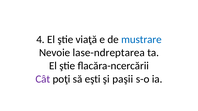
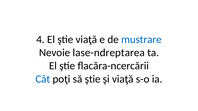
Cât colour: purple -> blue
să eşti: eşti -> ştie
şi paşii: paşii -> viaţă
